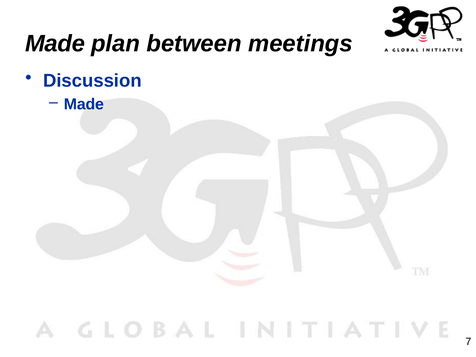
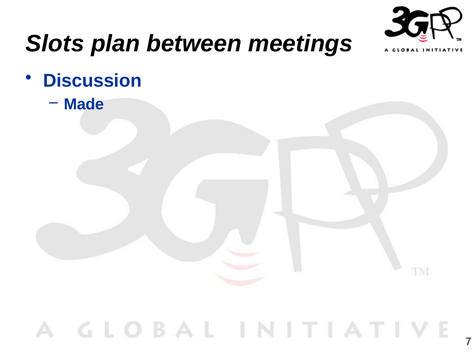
Made at (55, 44): Made -> Slots
